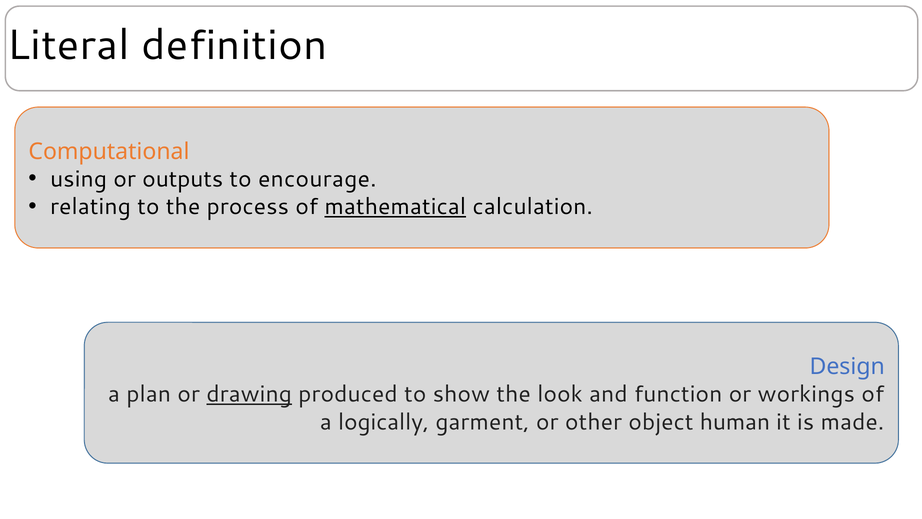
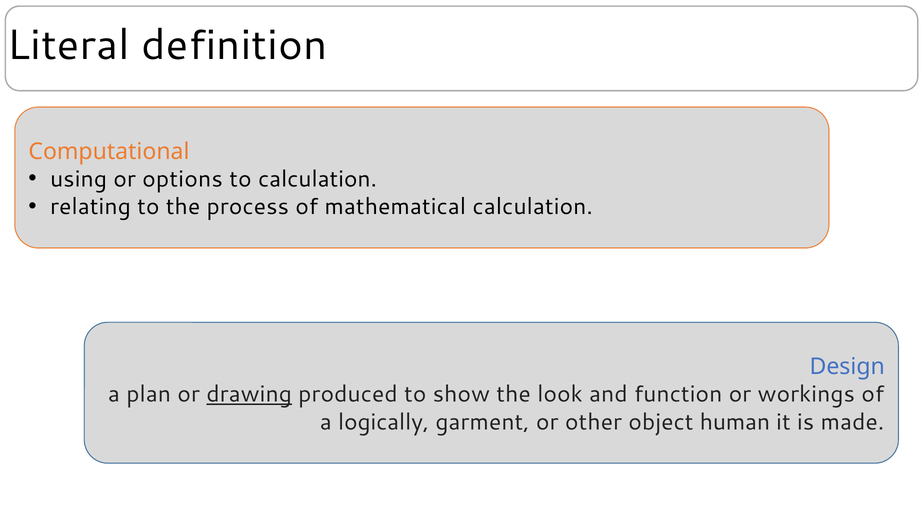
outputs: outputs -> options
to encourage: encourage -> calculation
mathematical underline: present -> none
